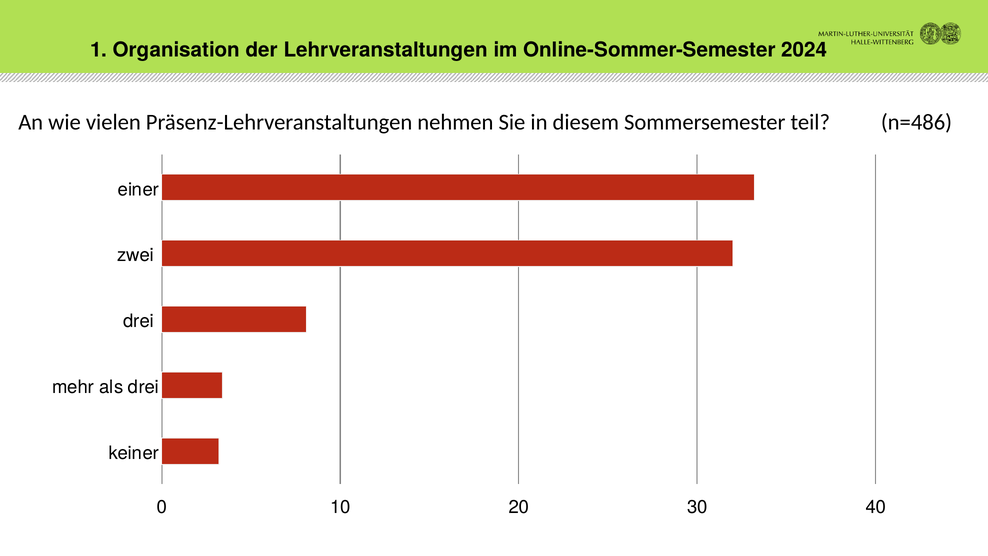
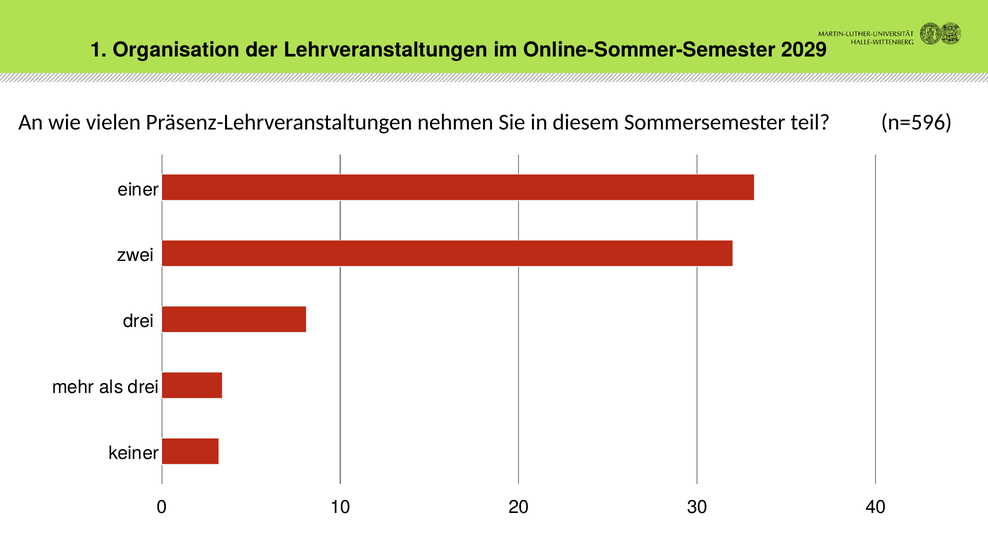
2024: 2024 -> 2029
n=486: n=486 -> n=596
